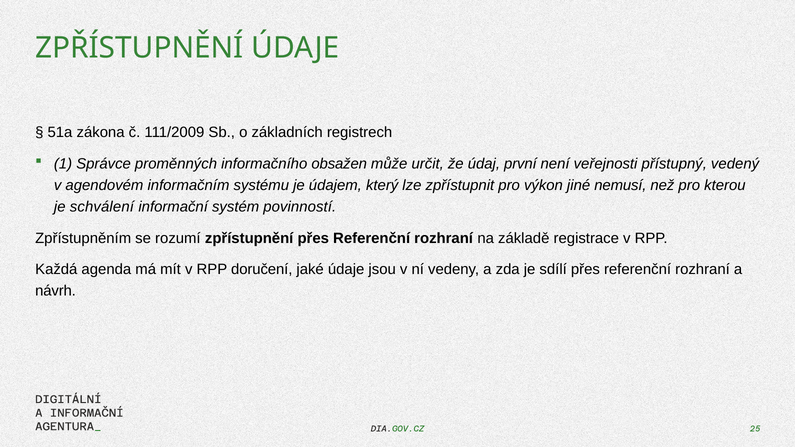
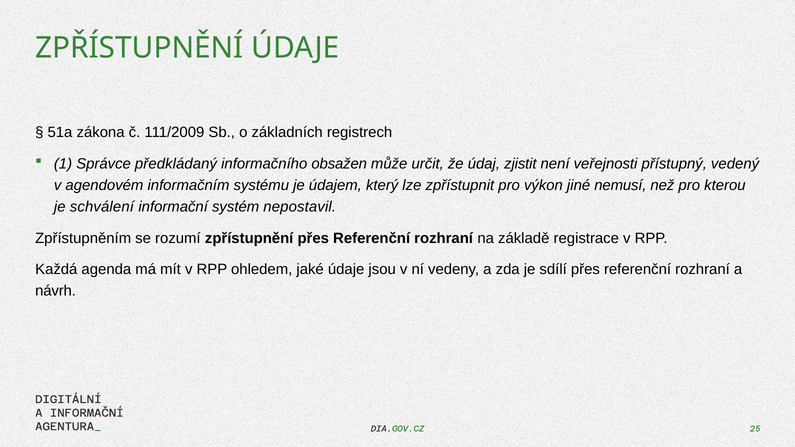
proměnných: proměnných -> předkládaný
první: první -> zjistit
povinností: povinností -> nepostavil
doručení: doručení -> ohledem
